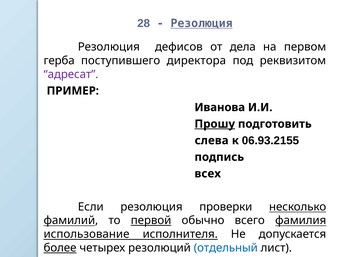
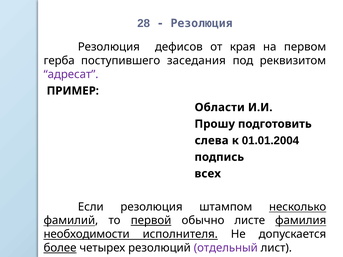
Резолюция at (202, 23) underline: present -> none
дела: дела -> края
директора: директора -> заседания
Иванова: Иванова -> Области
Прошу underline: present -> none
06.93.2155: 06.93.2155 -> 01.01.2004
проверки: проверки -> штампом
всего: всего -> листе
использование: использование -> необходимости
отдельный colour: blue -> purple
